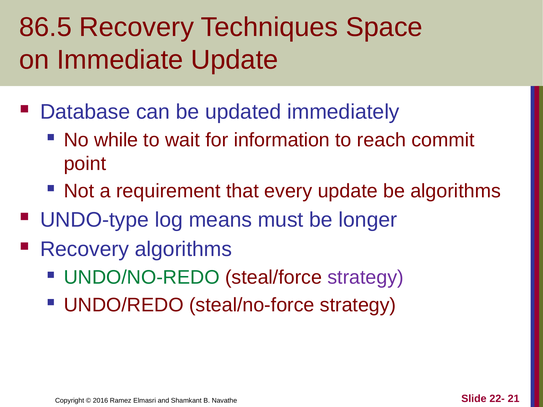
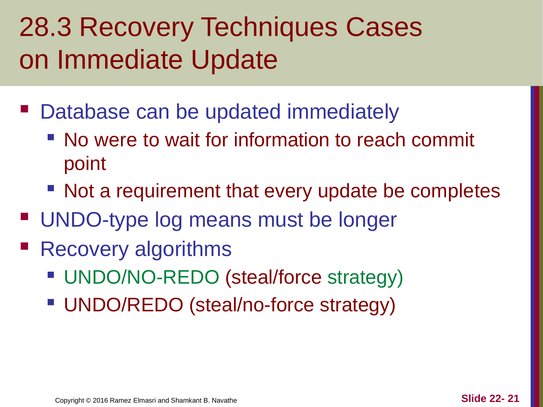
86.5: 86.5 -> 28.3
Space: Space -> Cases
while: while -> were
be algorithms: algorithms -> completes
strategy at (366, 278) colour: purple -> green
